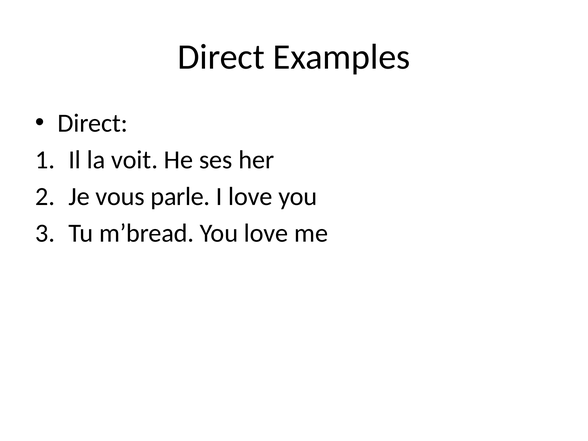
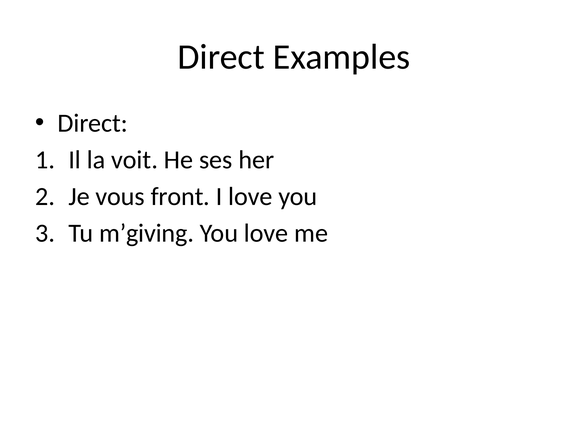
parle: parle -> front
m’bread: m’bread -> m’giving
